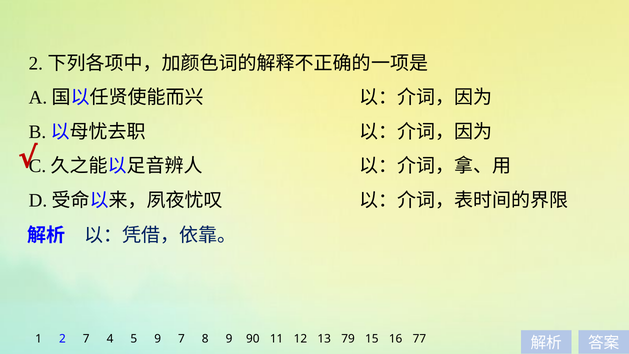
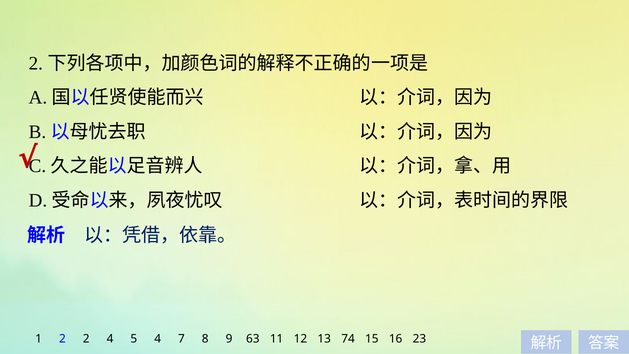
2 7: 7 -> 2
5 9: 9 -> 4
90: 90 -> 63
79: 79 -> 74
77: 77 -> 23
